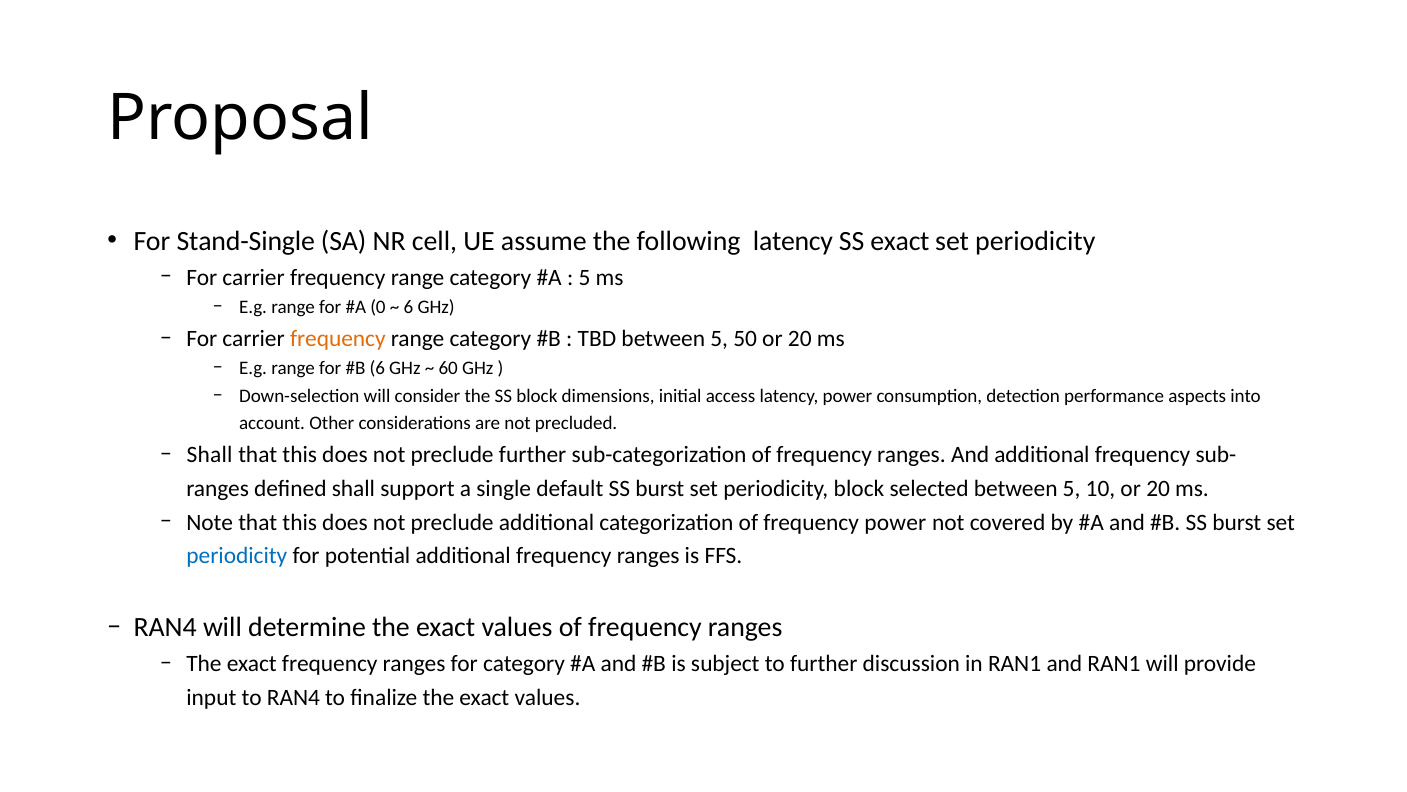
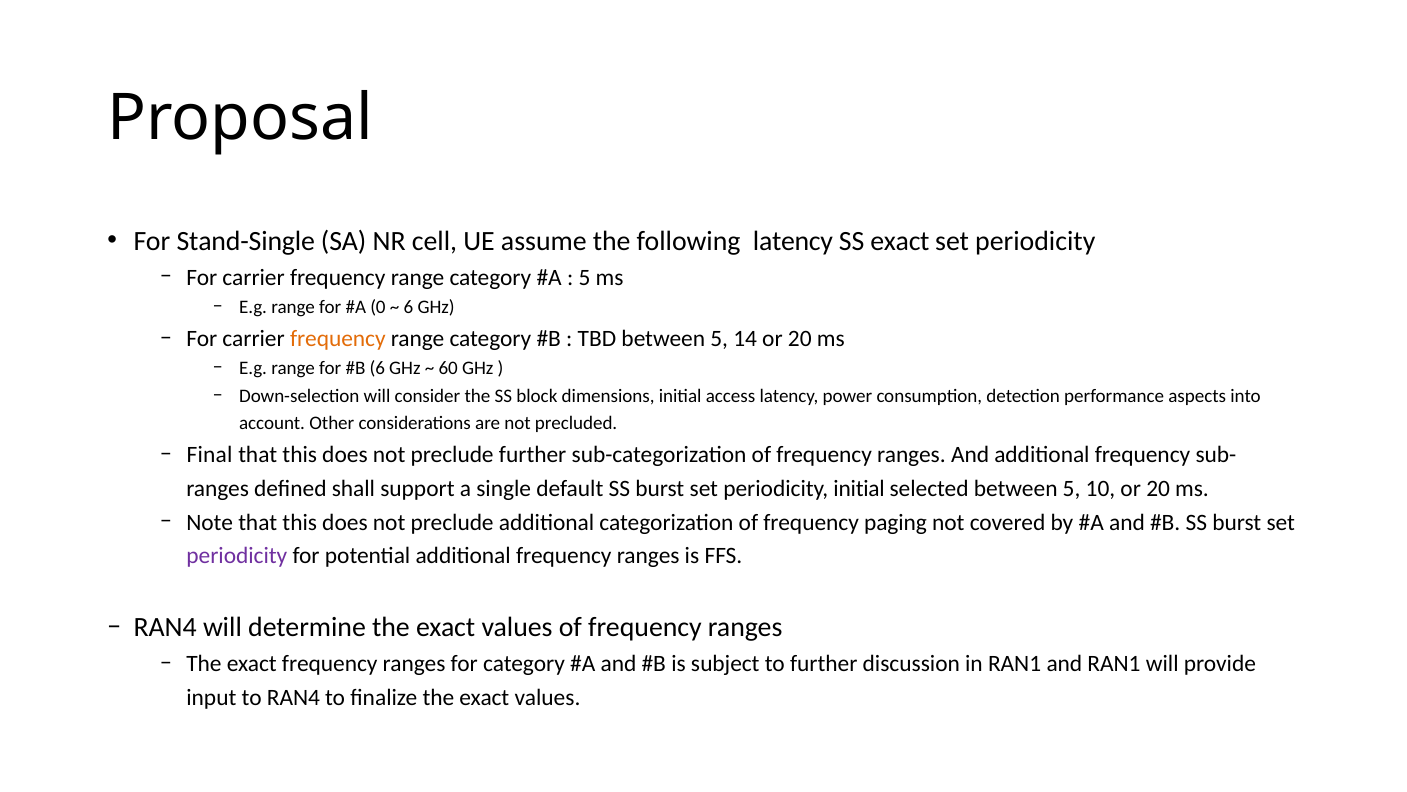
50: 50 -> 14
Shall at (210, 455): Shall -> Final
periodicity block: block -> initial
frequency power: power -> paging
periodicity at (237, 556) colour: blue -> purple
